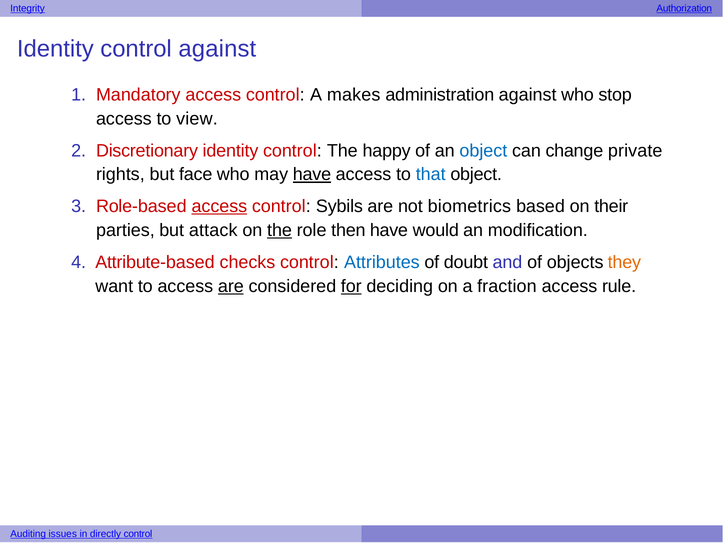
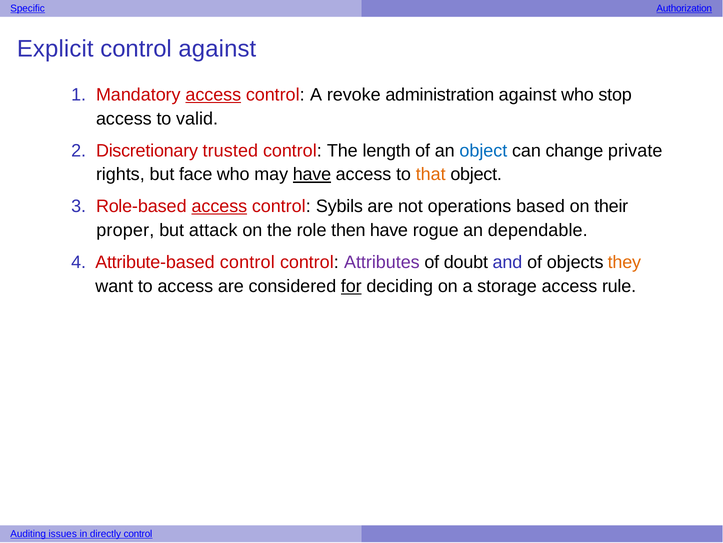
Integrity: Integrity -> Specific
Identity at (55, 49): Identity -> Explicit
access at (213, 95) underline: none -> present
makes: makes -> revoke
view: view -> valid
Discretionary identity: identity -> trusted
happy: happy -> length
that colour: blue -> orange
biometrics: biometrics -> operations
parties: parties -> proper
the at (280, 230) underline: present -> none
would: would -> rogue
modification: modification -> dependable
Attribute-based checks: checks -> control
Attributes colour: blue -> purple
are at (231, 286) underline: present -> none
fraction: fraction -> storage
